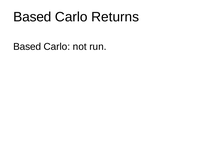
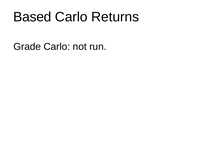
Based at (27, 47): Based -> Grade
